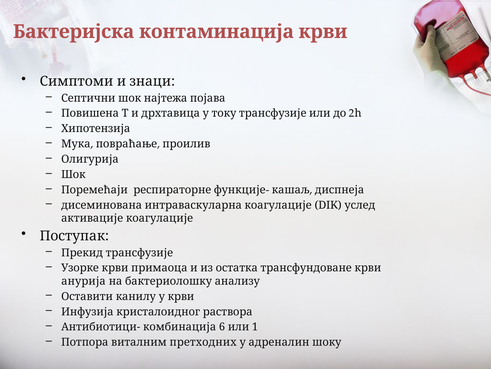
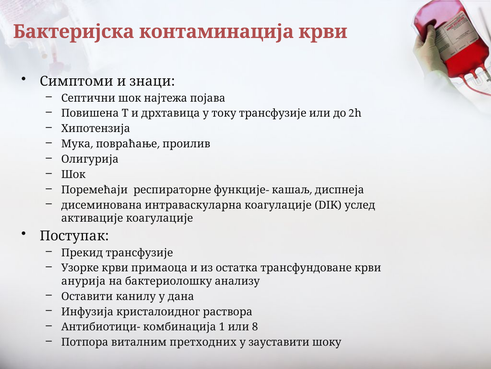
у крви: крви -> дана
6: 6 -> 1
1: 1 -> 8
адреналин: адреналин -> зауставити
